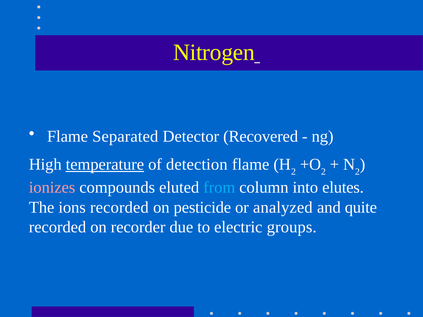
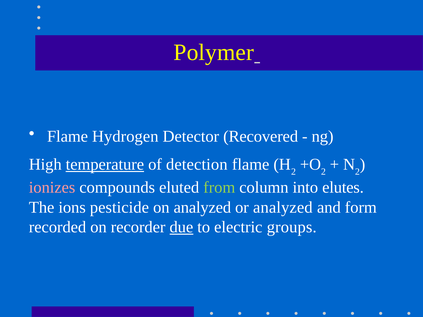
Nitrogen: Nitrogen -> Polymer
Separated: Separated -> Hydrogen
from colour: light blue -> light green
ions recorded: recorded -> pesticide
on pesticide: pesticide -> analyzed
quite: quite -> form
due underline: none -> present
